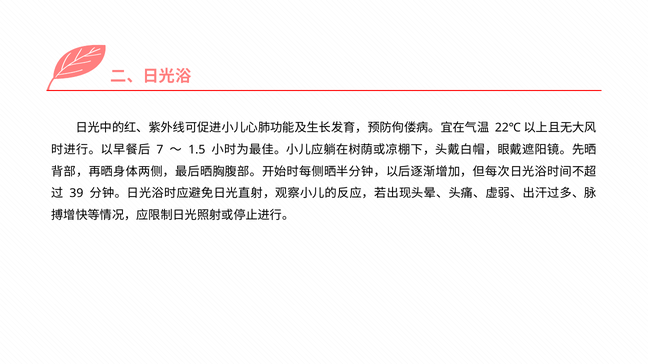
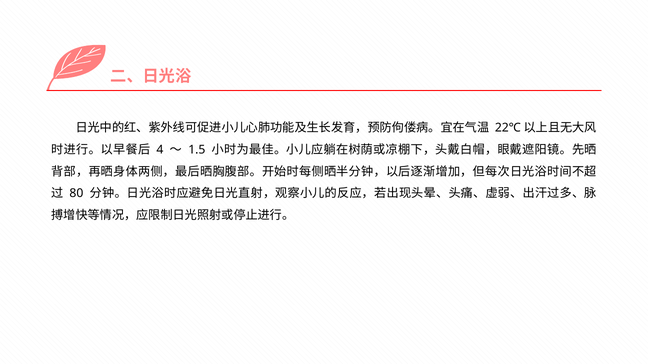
7: 7 -> 4
39: 39 -> 80
